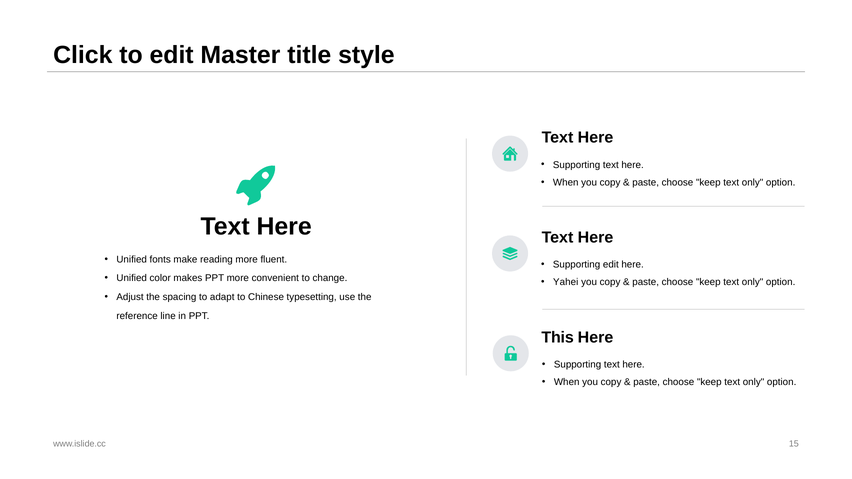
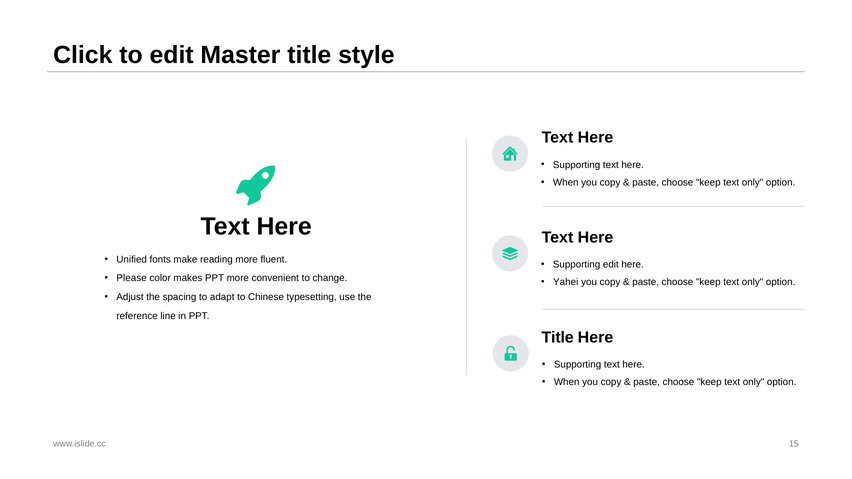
Unified at (132, 278): Unified -> Please
This at (558, 337): This -> Title
